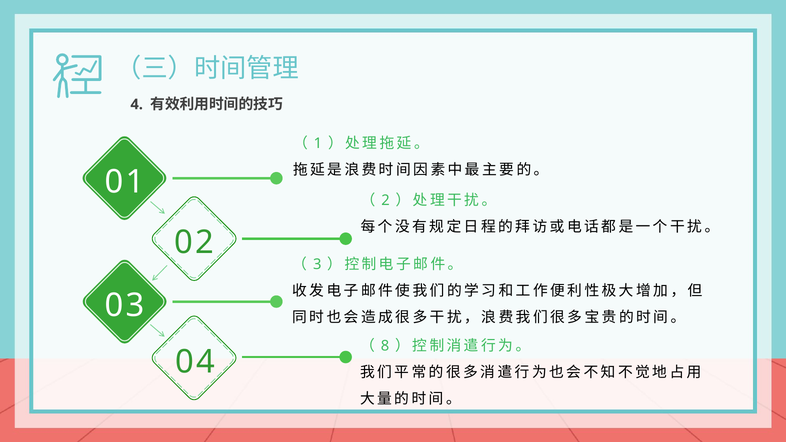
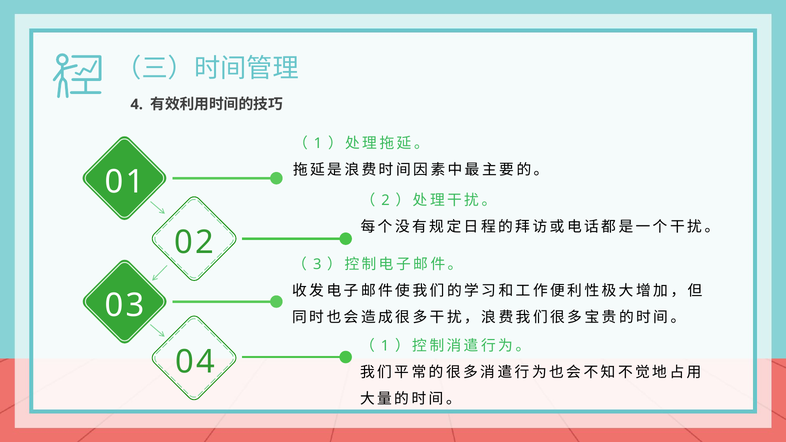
8 at (385, 346): 8 -> 1
